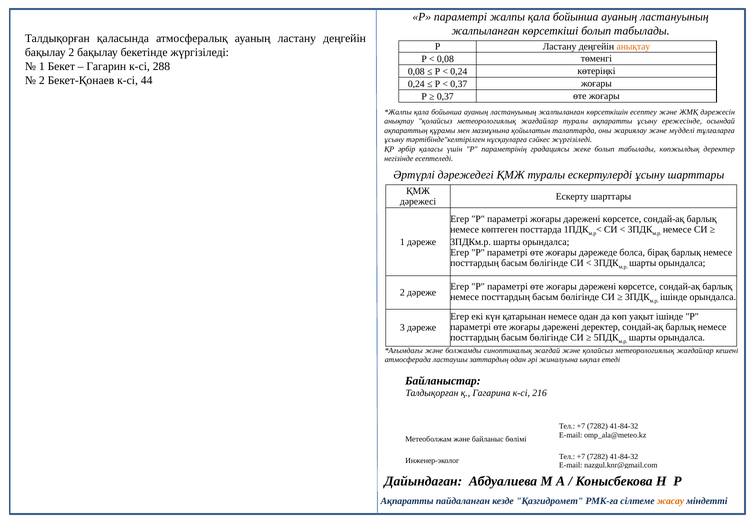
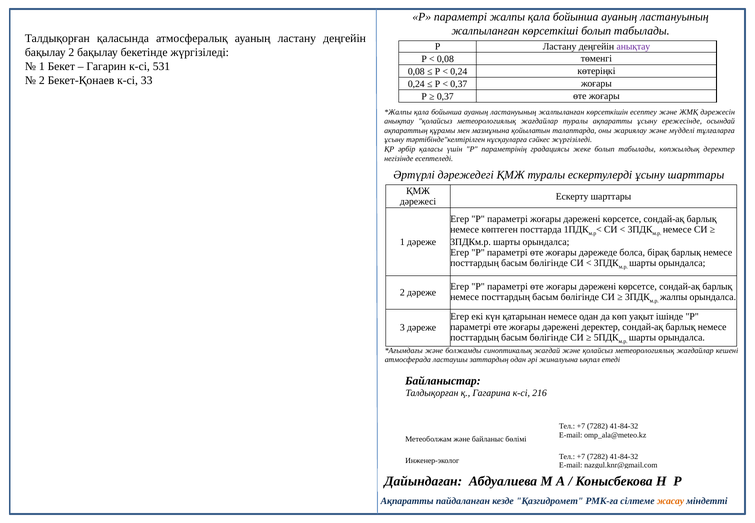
анықтау at (633, 47) colour: orange -> purple
288: 288 -> 531
44: 44 -> 33
ішінде at (674, 297): ішінде -> жалпы
